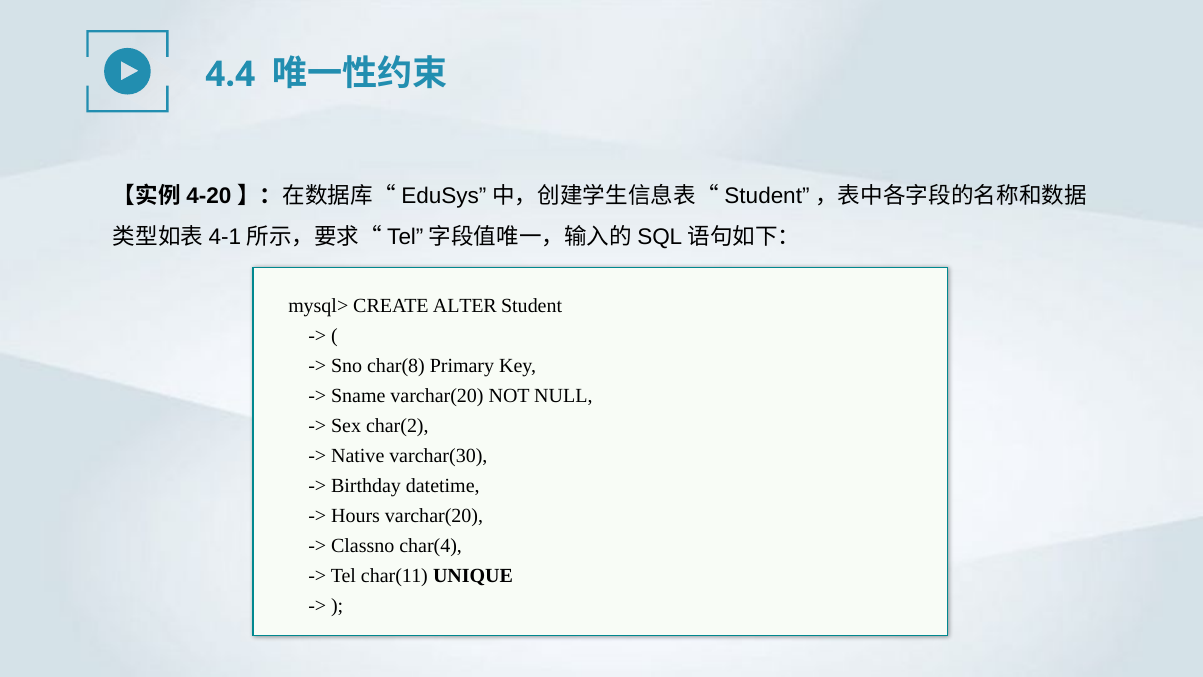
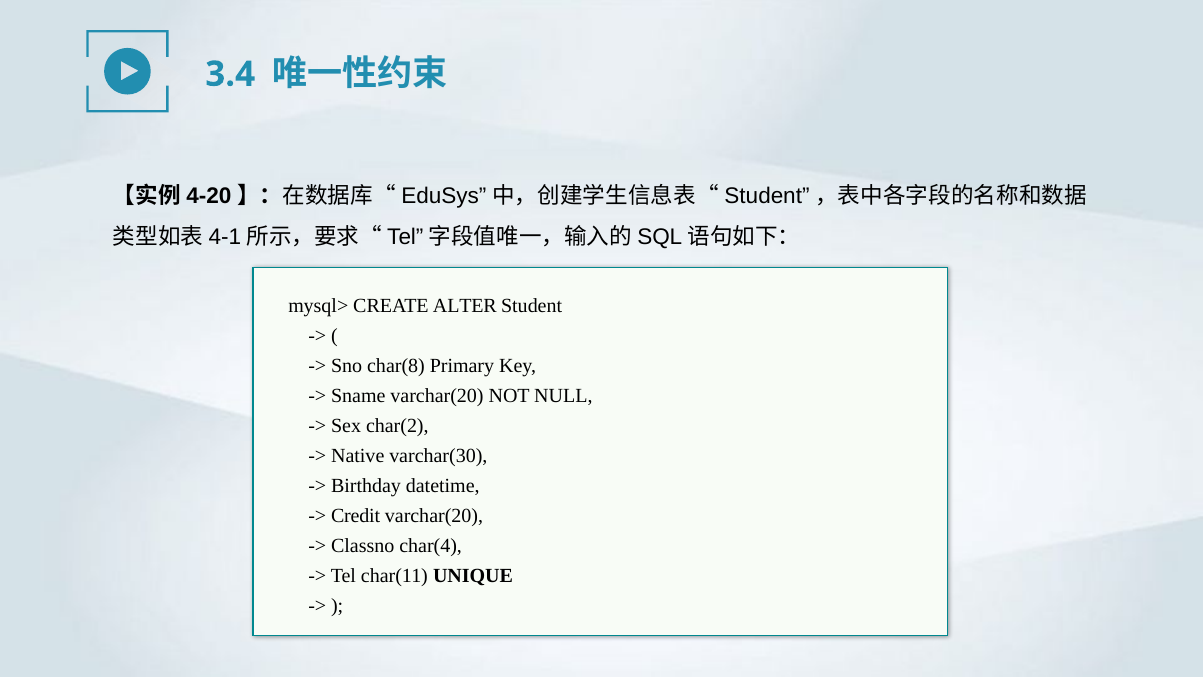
4.4: 4.4 -> 3.4
Hours: Hours -> Credit
